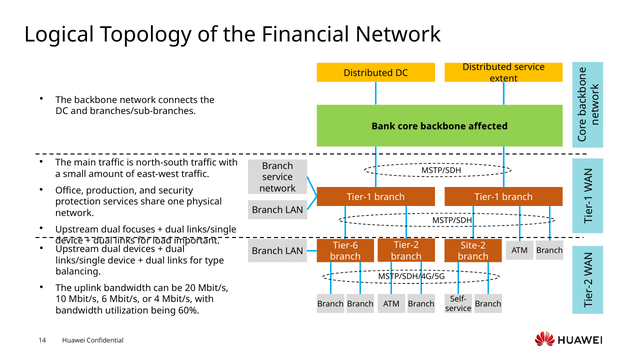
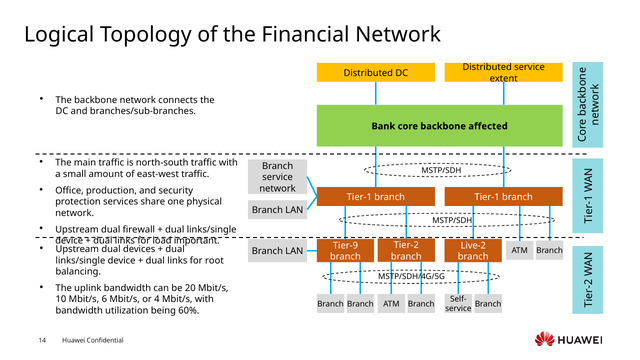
focuses: focuses -> firewall
Tier-6: Tier-6 -> Tier-9
Site-2: Site-2 -> Live-2
type: type -> root
